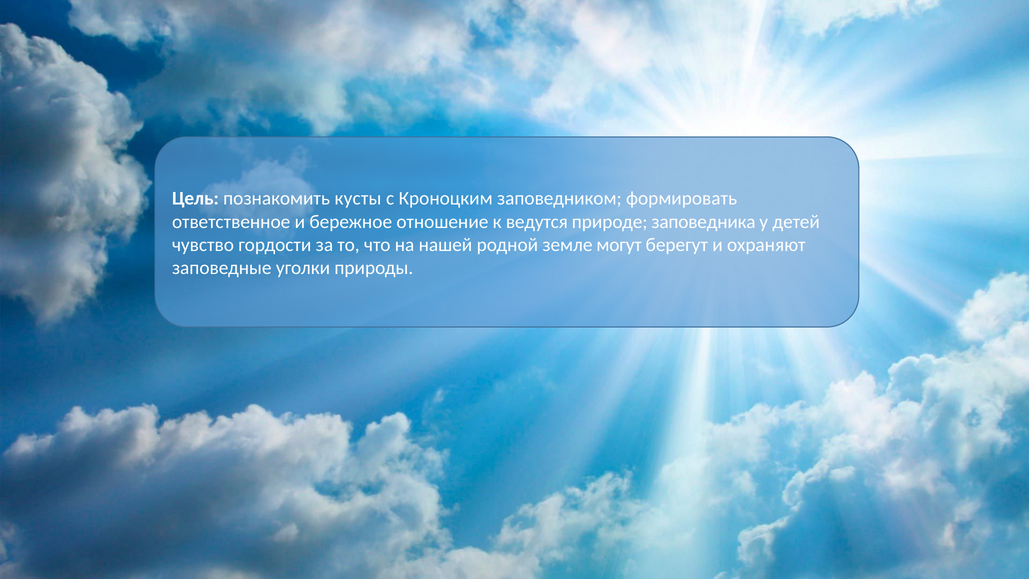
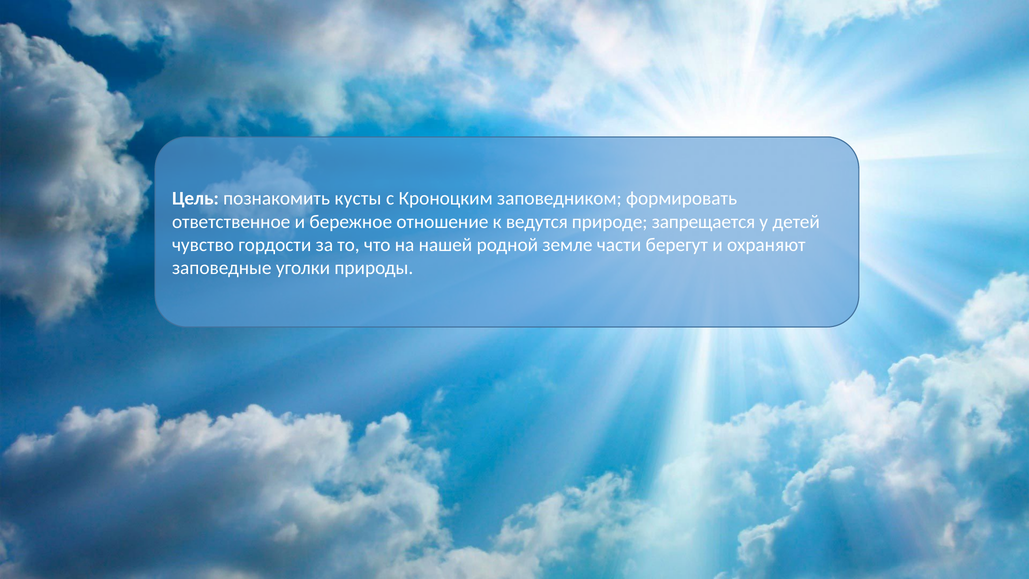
заповедника: заповедника -> запрещается
могут: могут -> части
